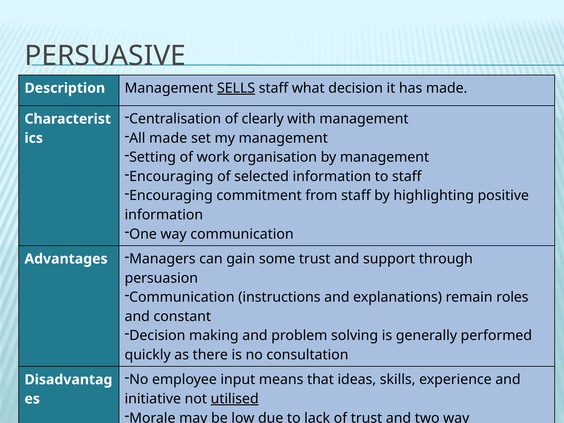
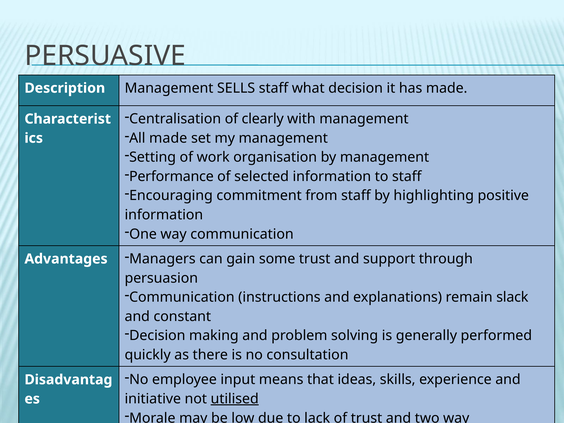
SELLS underline: present -> none
Encouraging at (171, 176): Encouraging -> Performance
roles: roles -> slack
